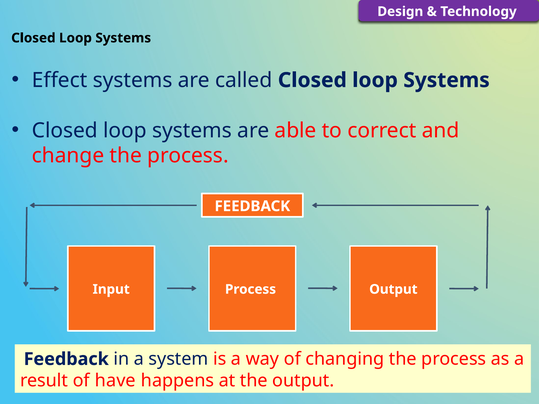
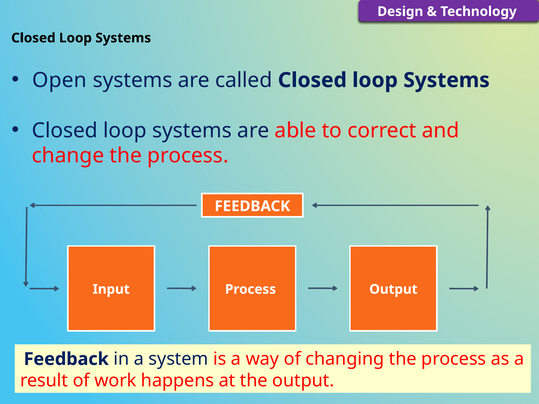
Effect: Effect -> Open
have: have -> work
